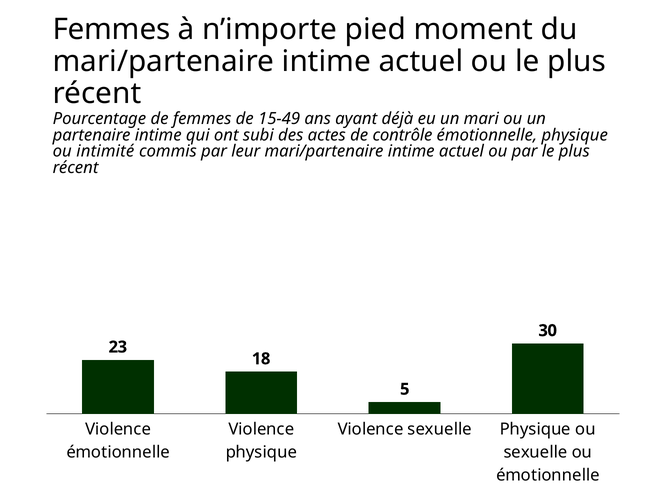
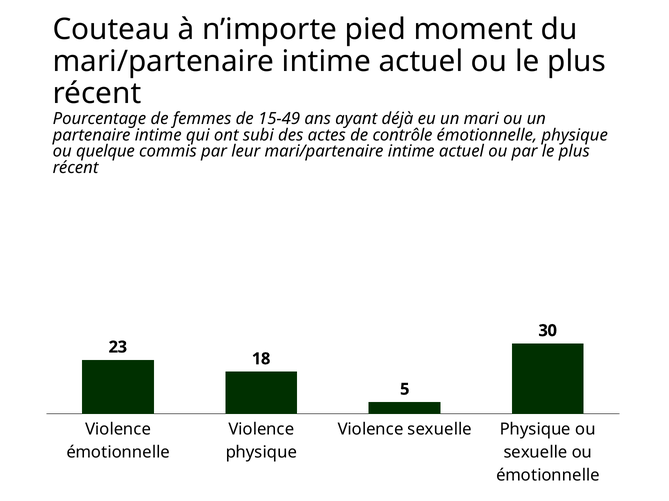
Femmes at (111, 29): Femmes -> Couteau
intimité: intimité -> quelque
